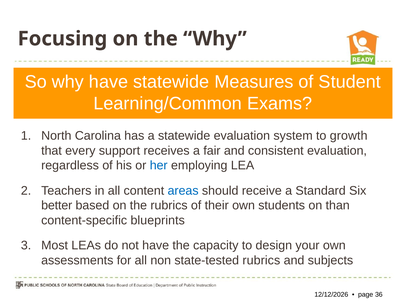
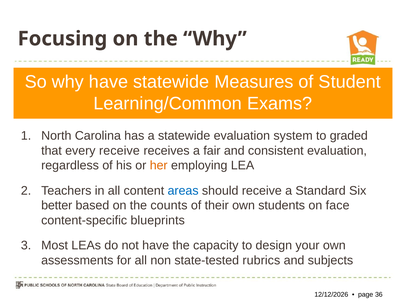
growth: growth -> graded
every support: support -> receive
her colour: blue -> orange
the rubrics: rubrics -> counts
than: than -> face
